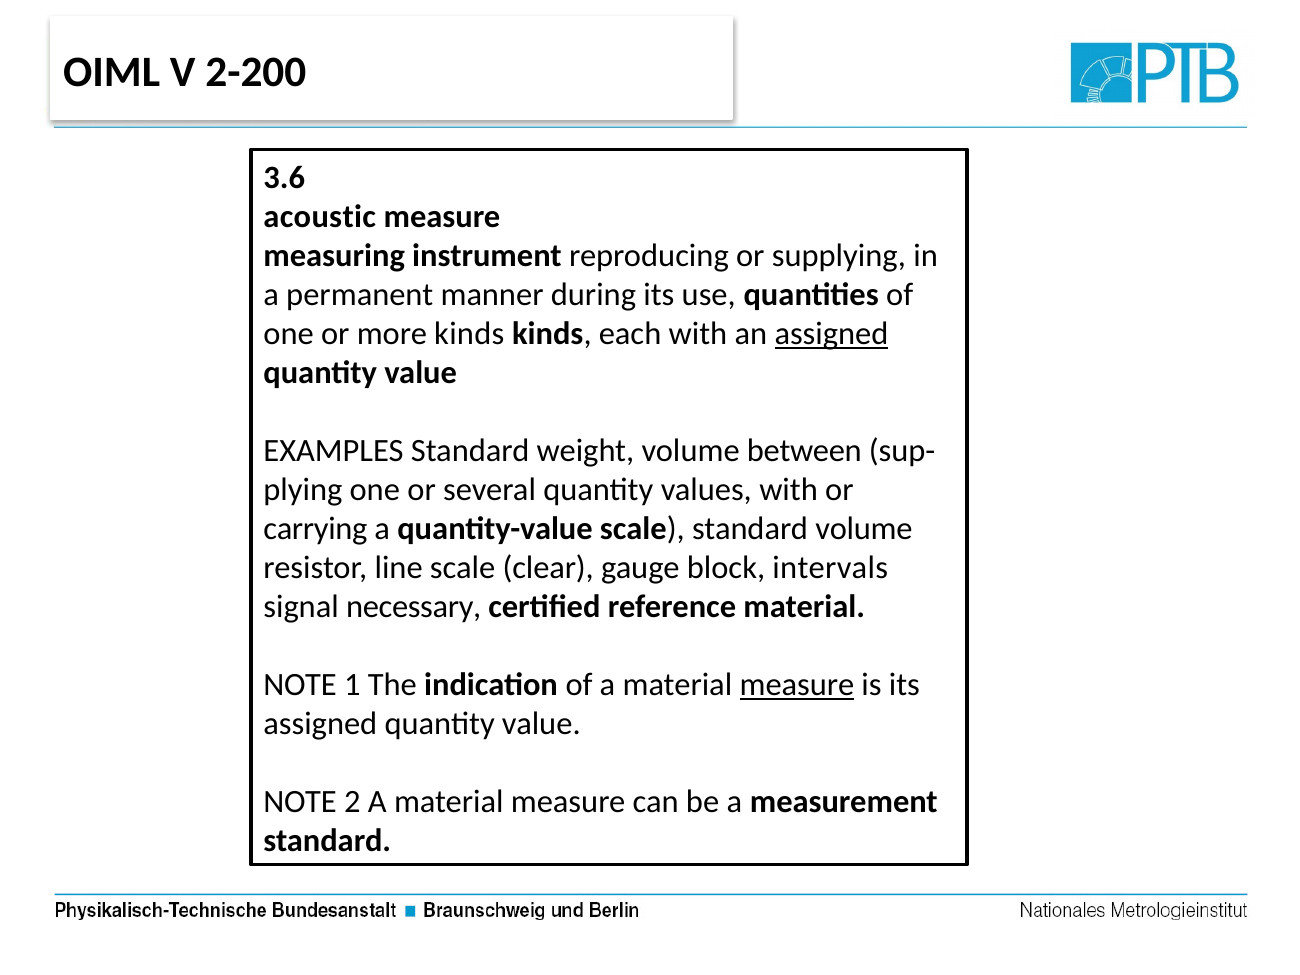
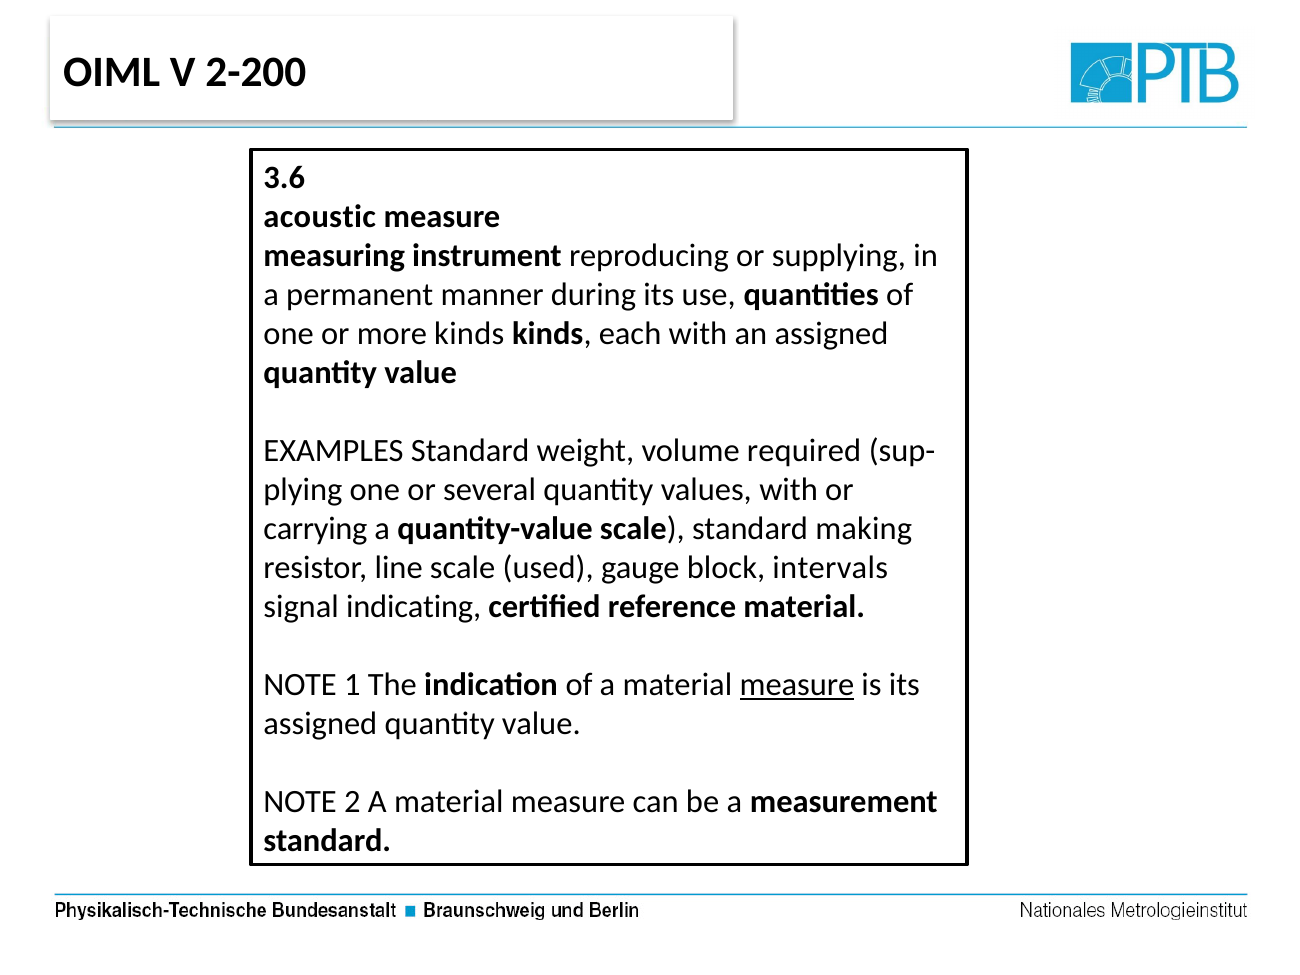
assigned at (831, 334) underline: present -> none
between: between -> required
standard volume: volume -> making
clear: clear -> used
necessary: necessary -> indicating
